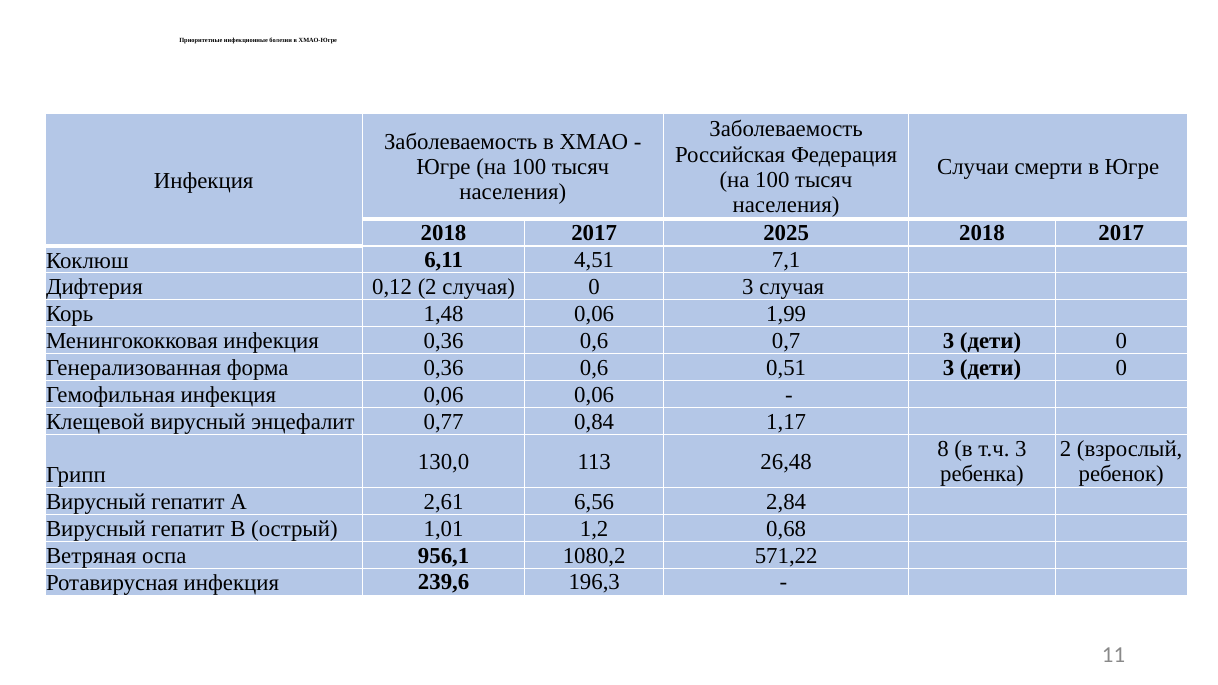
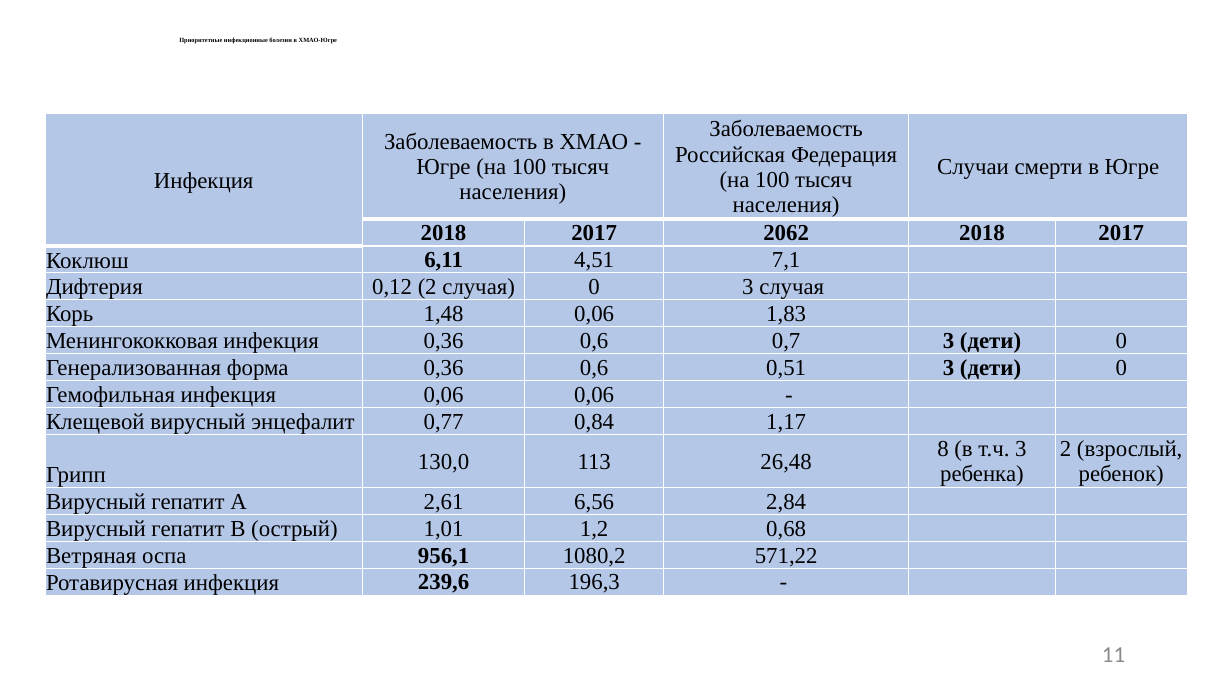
2025: 2025 -> 2062
1,99: 1,99 -> 1,83
